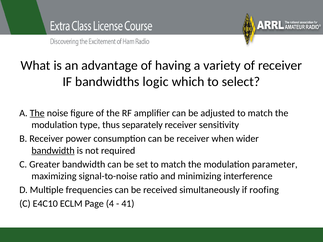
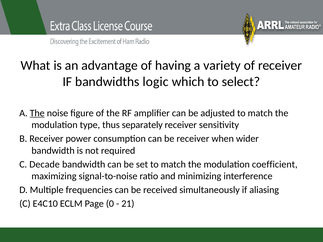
bandwidth at (53, 151) underline: present -> none
Greater: Greater -> Decade
parameter: parameter -> coefficient
roofing: roofing -> aliasing
4: 4 -> 0
41: 41 -> 21
